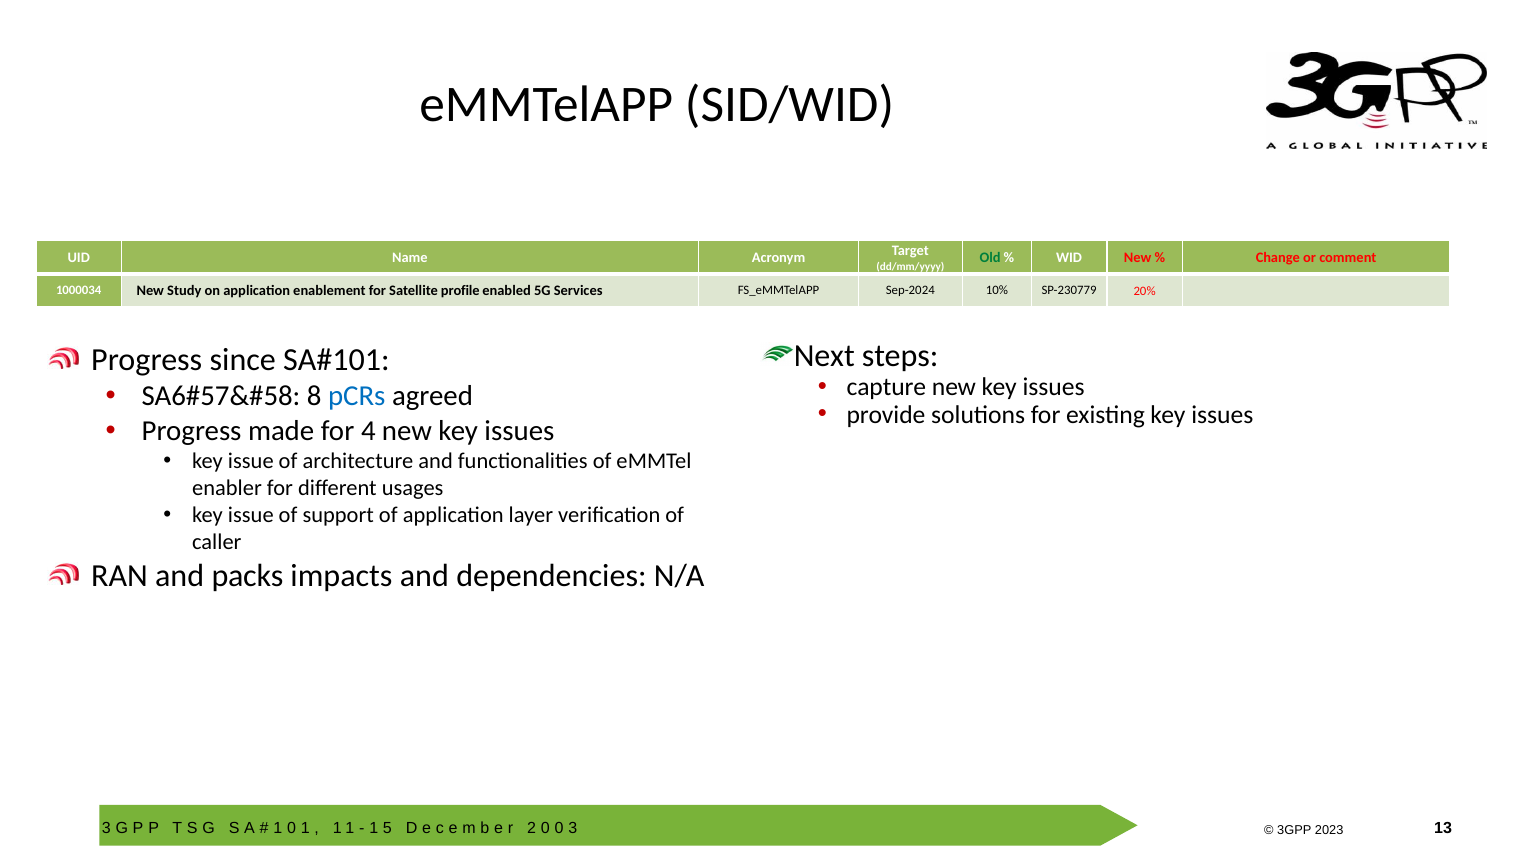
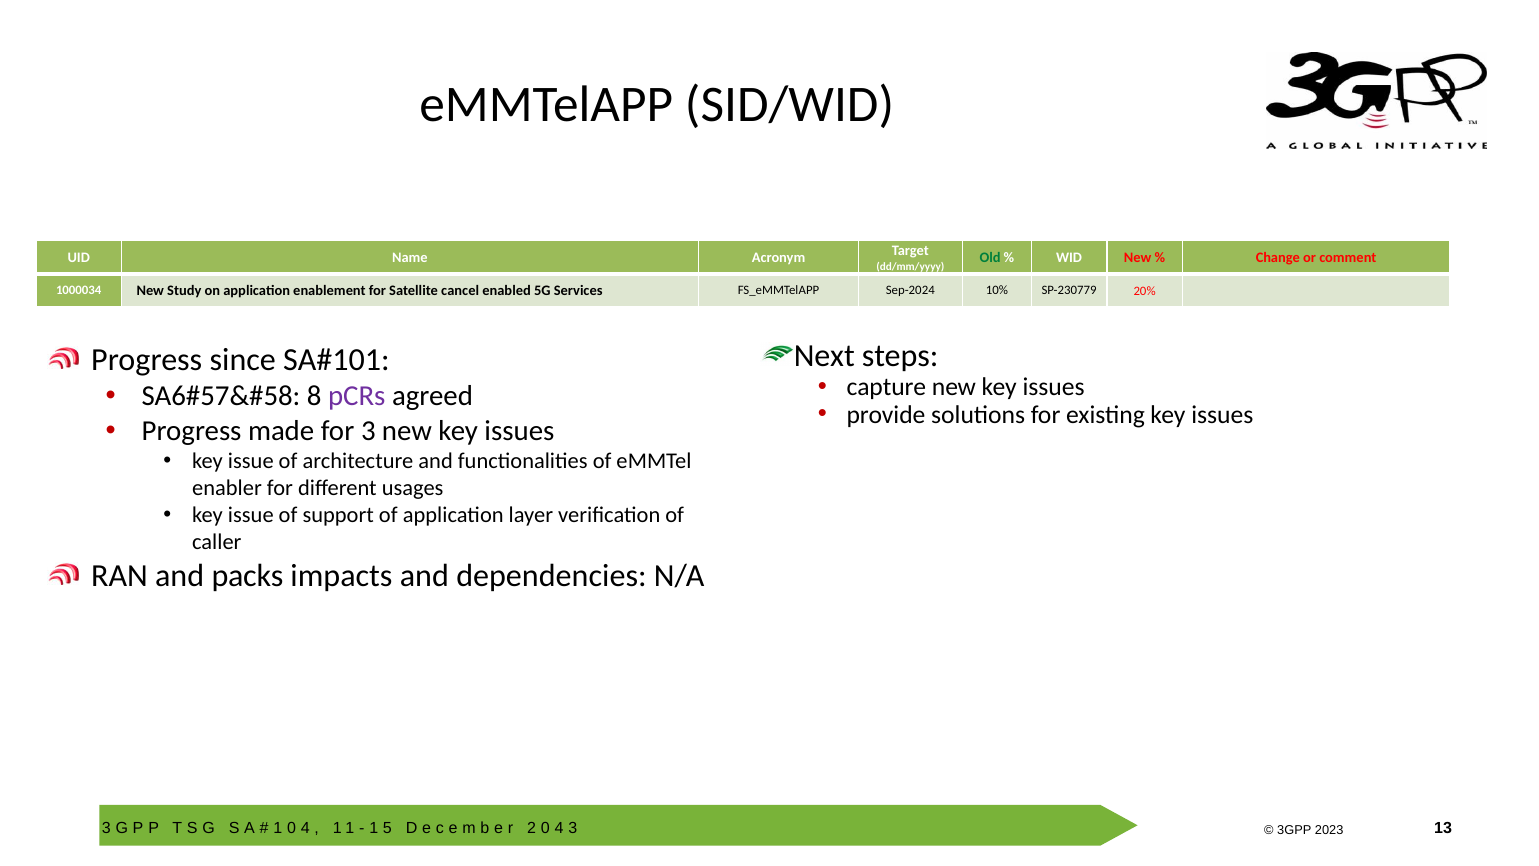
profile: profile -> cancel
pCRs colour: blue -> purple
for 4: 4 -> 3
1 at (305, 828): 1 -> 4
0 at (559, 828): 0 -> 4
